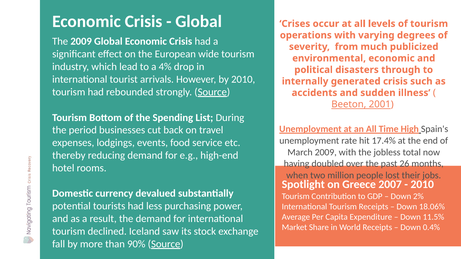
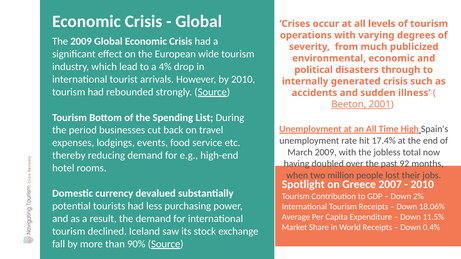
26: 26 -> 92
